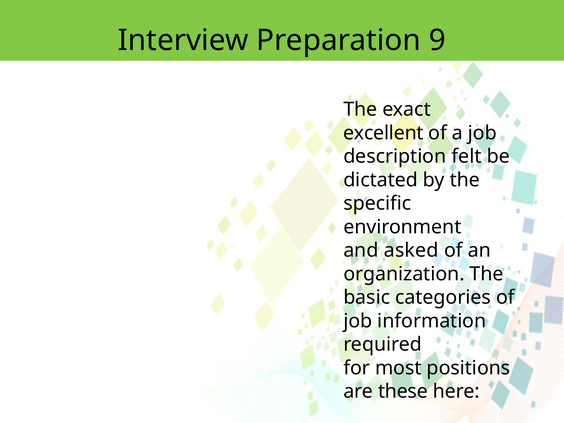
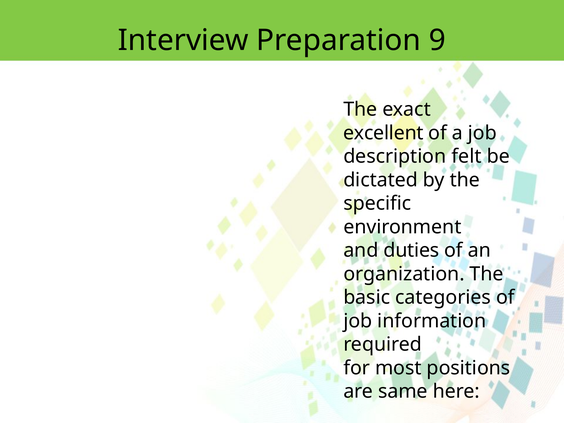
asked: asked -> duties
these: these -> same
